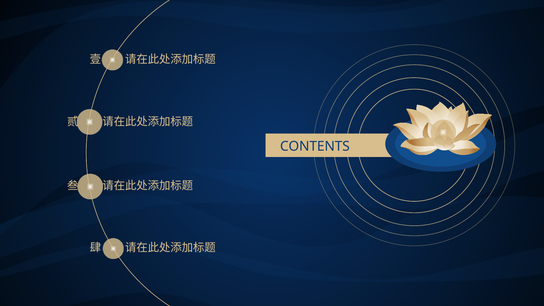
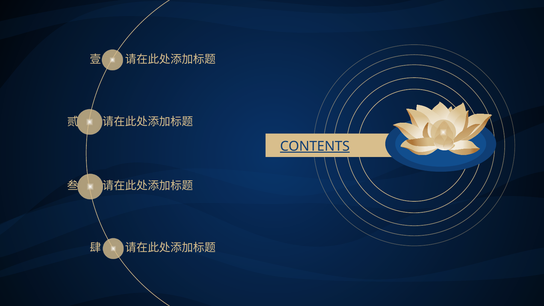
CONTENTS underline: none -> present
